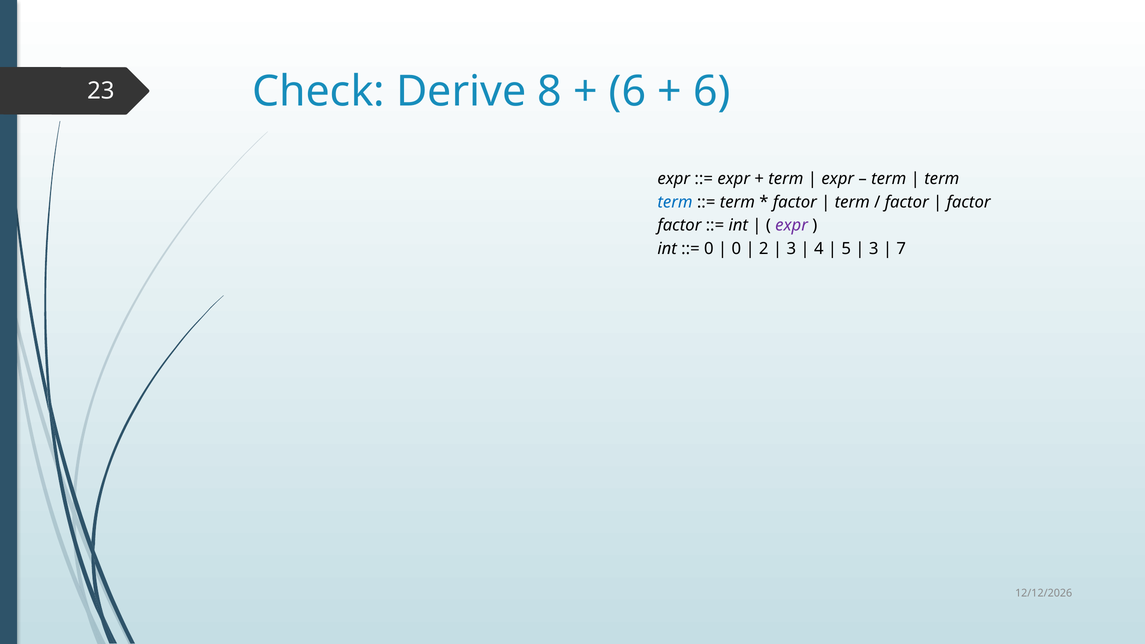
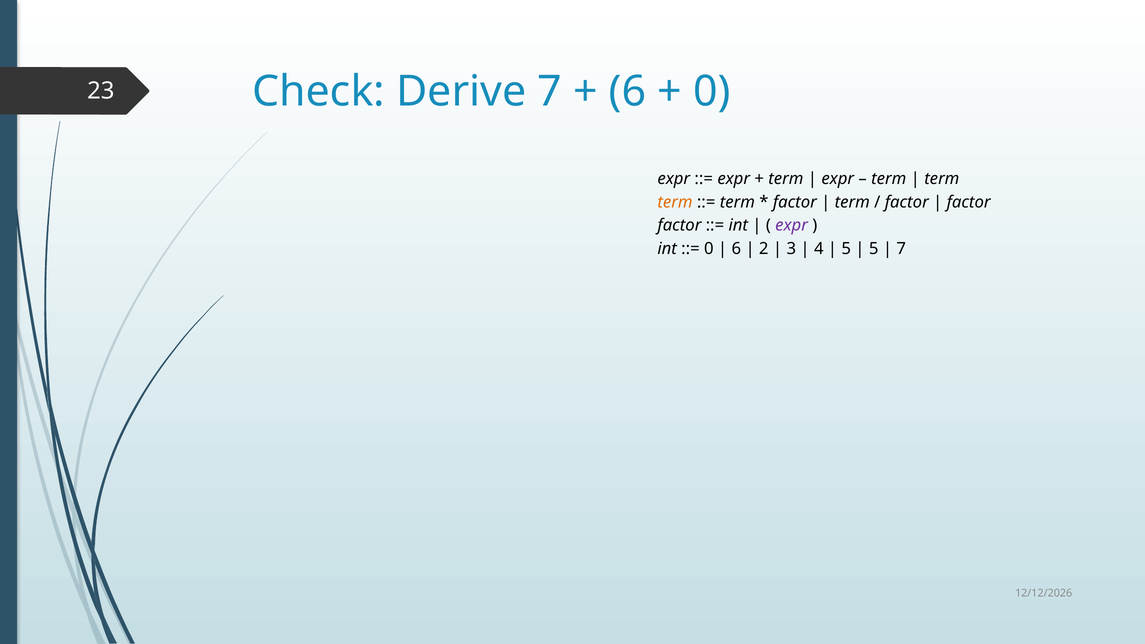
Derive 8: 8 -> 7
6 at (712, 92): 6 -> 0
term at (675, 202) colour: blue -> orange
0 at (736, 249): 0 -> 6
3 at (874, 249): 3 -> 5
